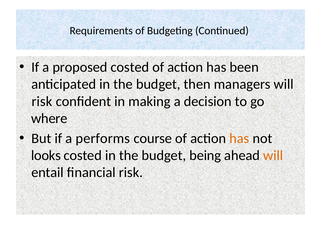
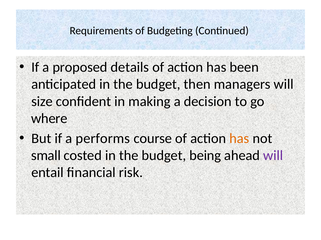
proposed costed: costed -> details
risk at (42, 102): risk -> size
looks: looks -> small
will at (273, 156) colour: orange -> purple
